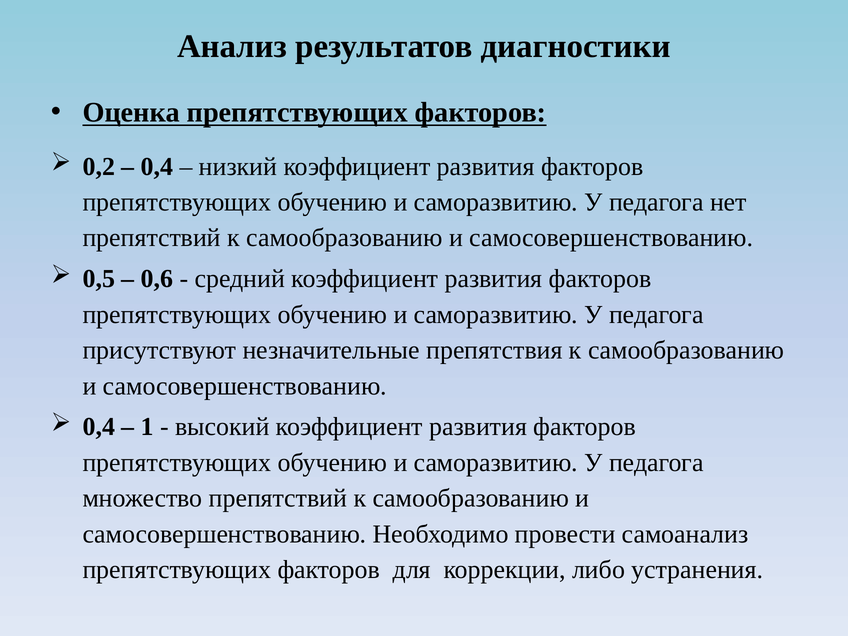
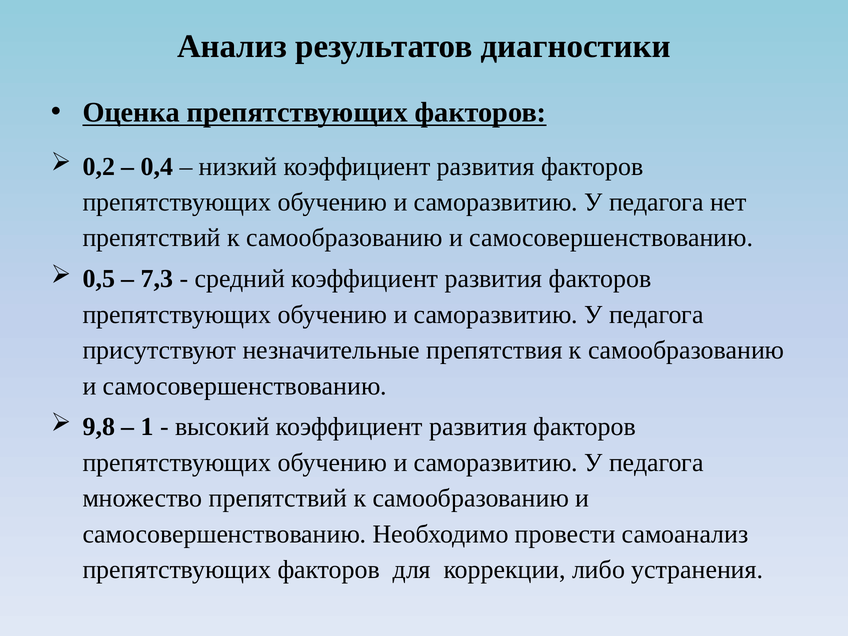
0,6: 0,6 -> 7,3
0,4 at (99, 427): 0,4 -> 9,8
